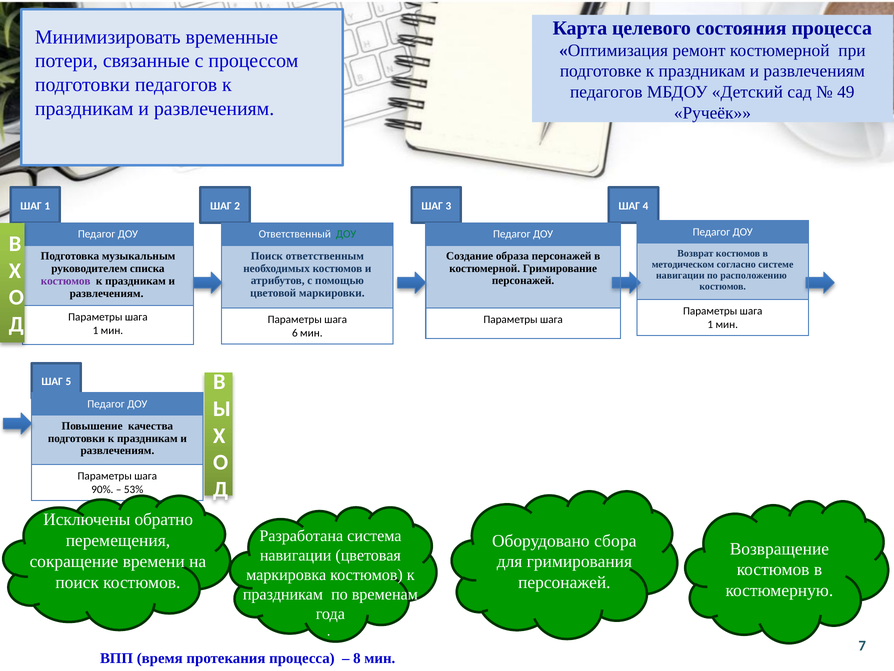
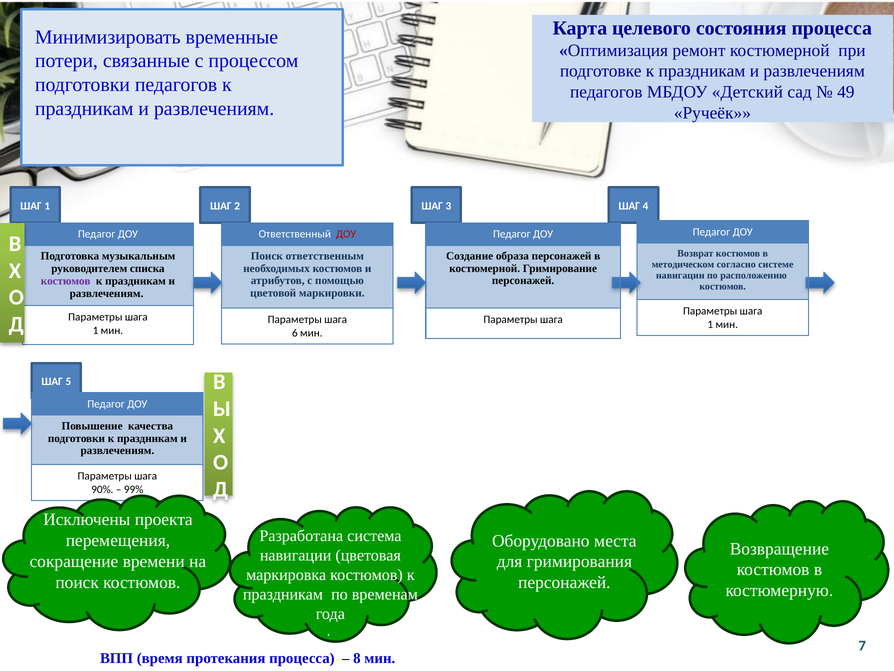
ДОУ at (346, 234) colour: green -> red
53%: 53% -> 99%
обратно: обратно -> проекта
сбора: сбора -> места
